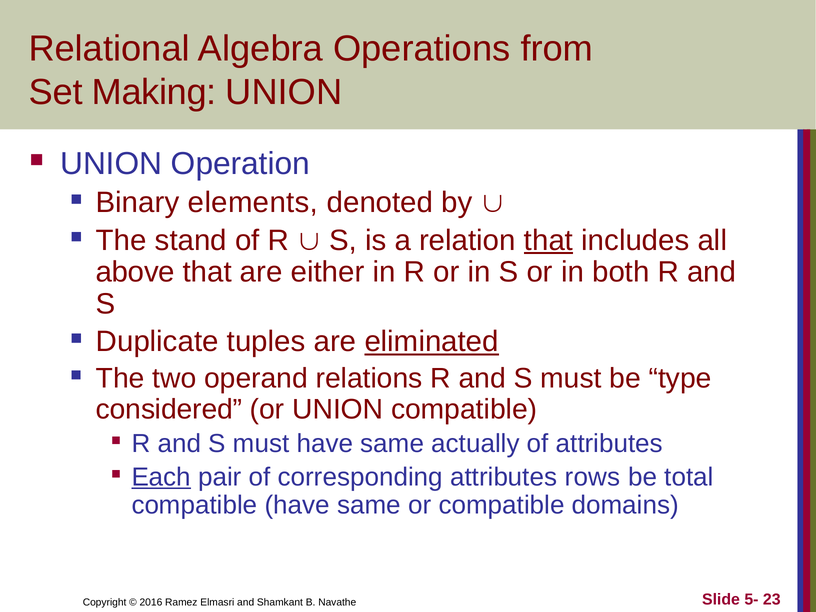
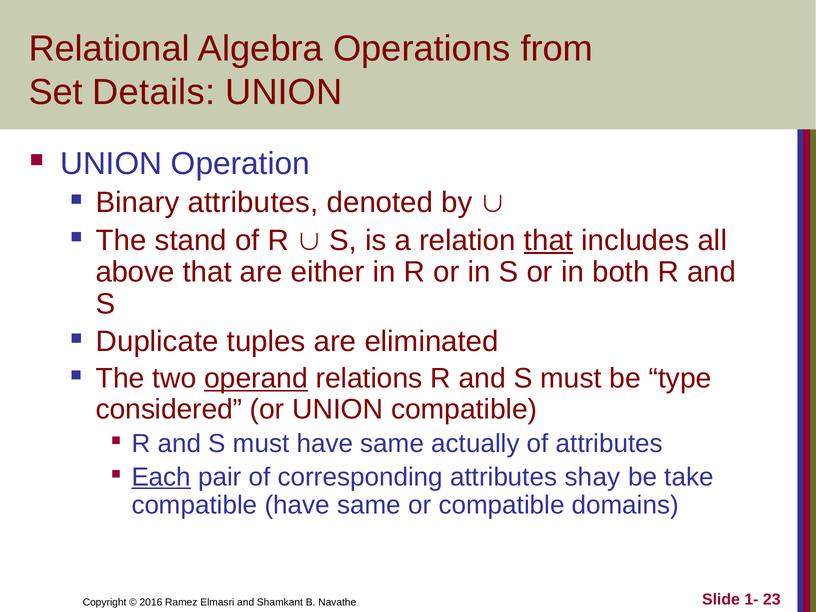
Making: Making -> Details
Binary elements: elements -> attributes
eliminated underline: present -> none
operand underline: none -> present
rows: rows -> shay
total: total -> take
5-: 5- -> 1-
